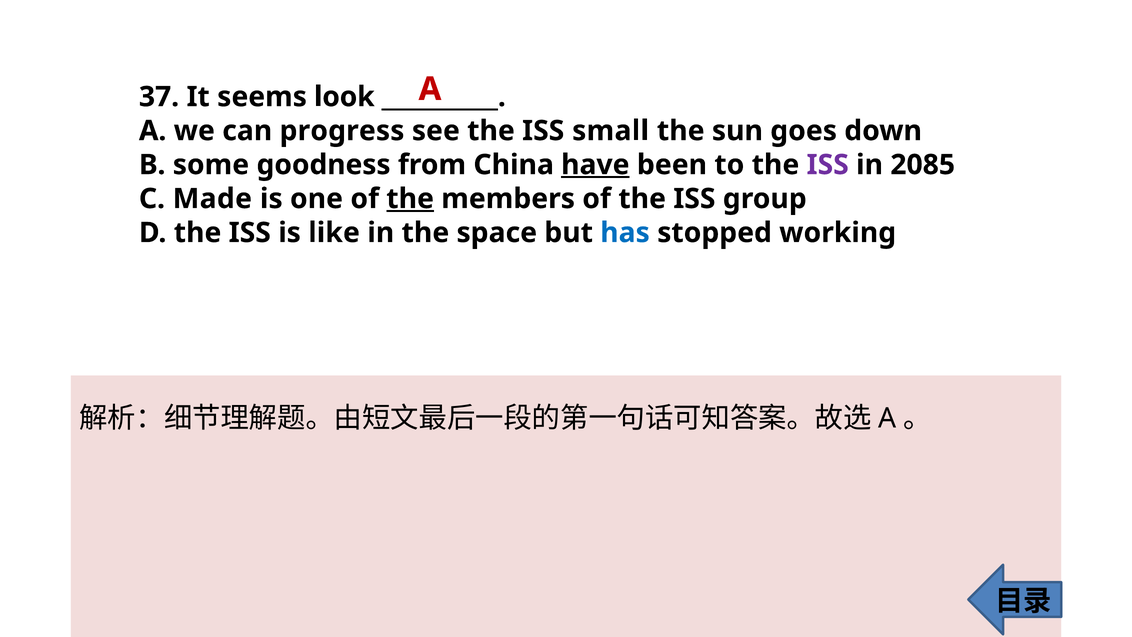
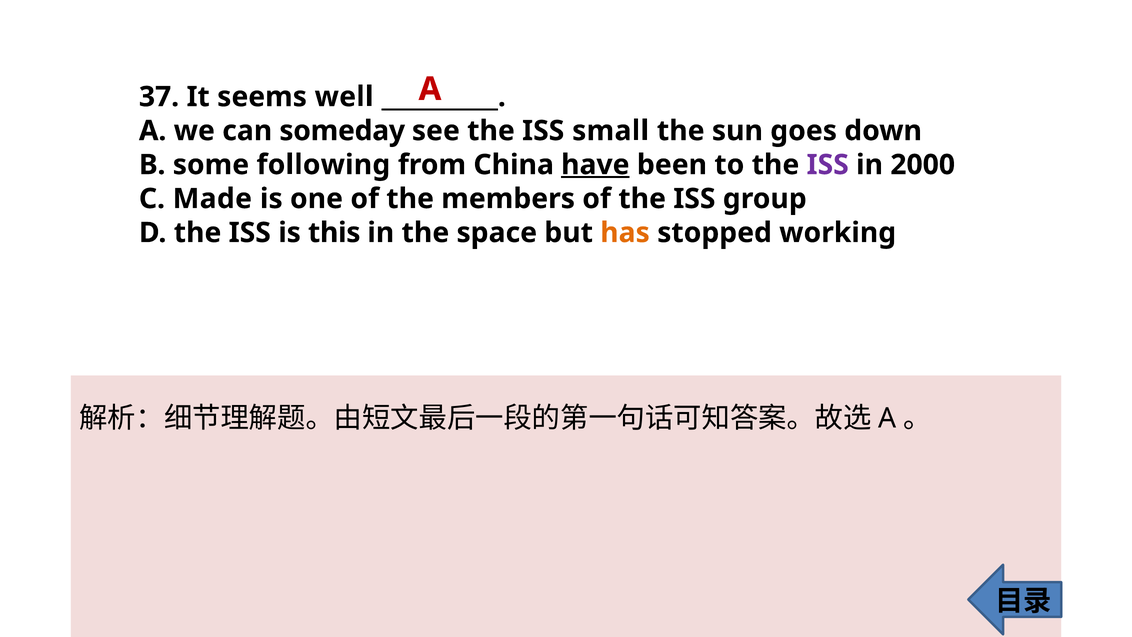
look: look -> well
progress: progress -> someday
goodness: goodness -> following
2085: 2085 -> 2000
the at (410, 199) underline: present -> none
like: like -> this
has colour: blue -> orange
